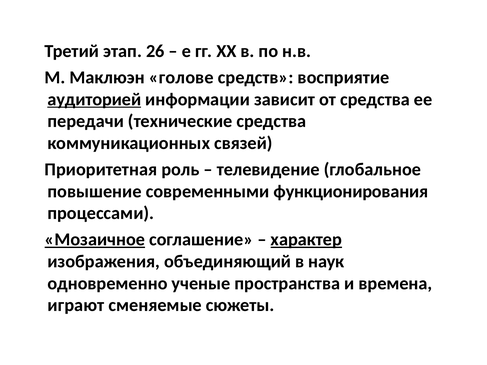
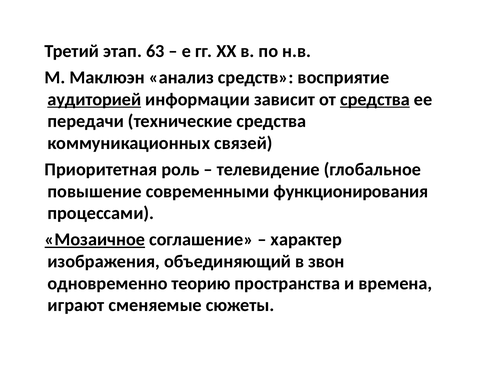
26: 26 -> 63
голове: голове -> анализ
средства at (375, 99) underline: none -> present
характер underline: present -> none
наук: наук -> звон
ученые: ученые -> теорию
